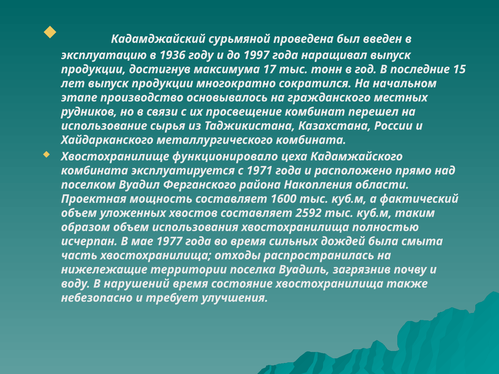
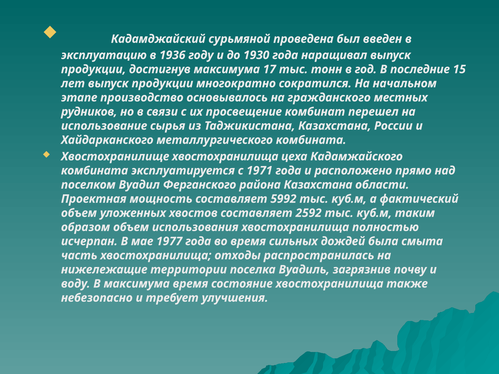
1997: 1997 -> 1930
Хвостохранилище функционировало: функционировало -> хвостохранилища
района Накопления: Накопления -> Казахстана
1600: 1600 -> 5992
В нарушений: нарушений -> максимума
